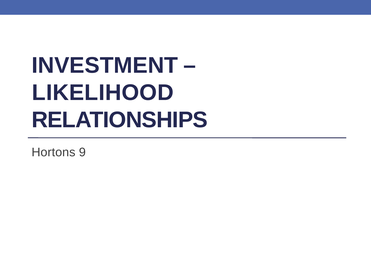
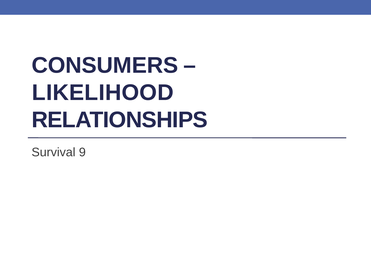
INVESTMENT: INVESTMENT -> CONSUMERS
Hortons: Hortons -> Survival
